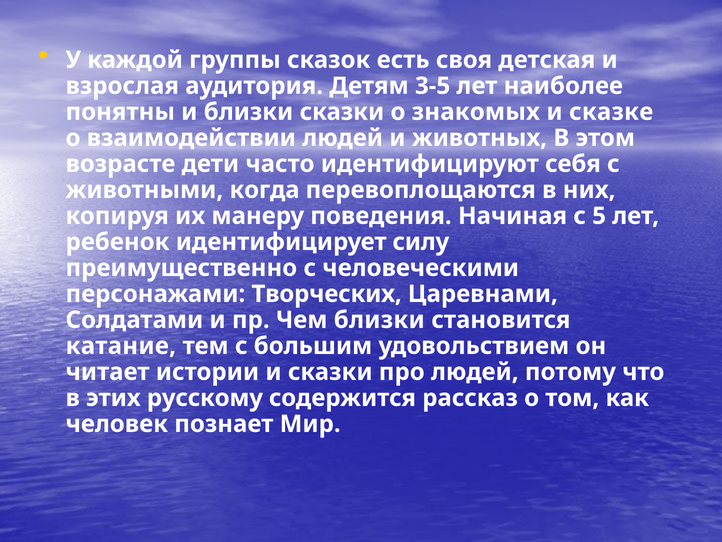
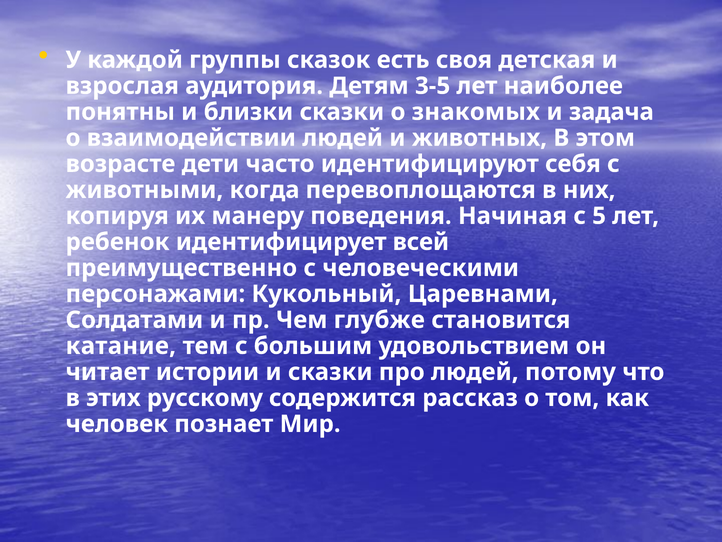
сказке: сказке -> задача
силу: силу -> всей
Творческих: Творческих -> Кукольный
Чем близки: близки -> глубже
